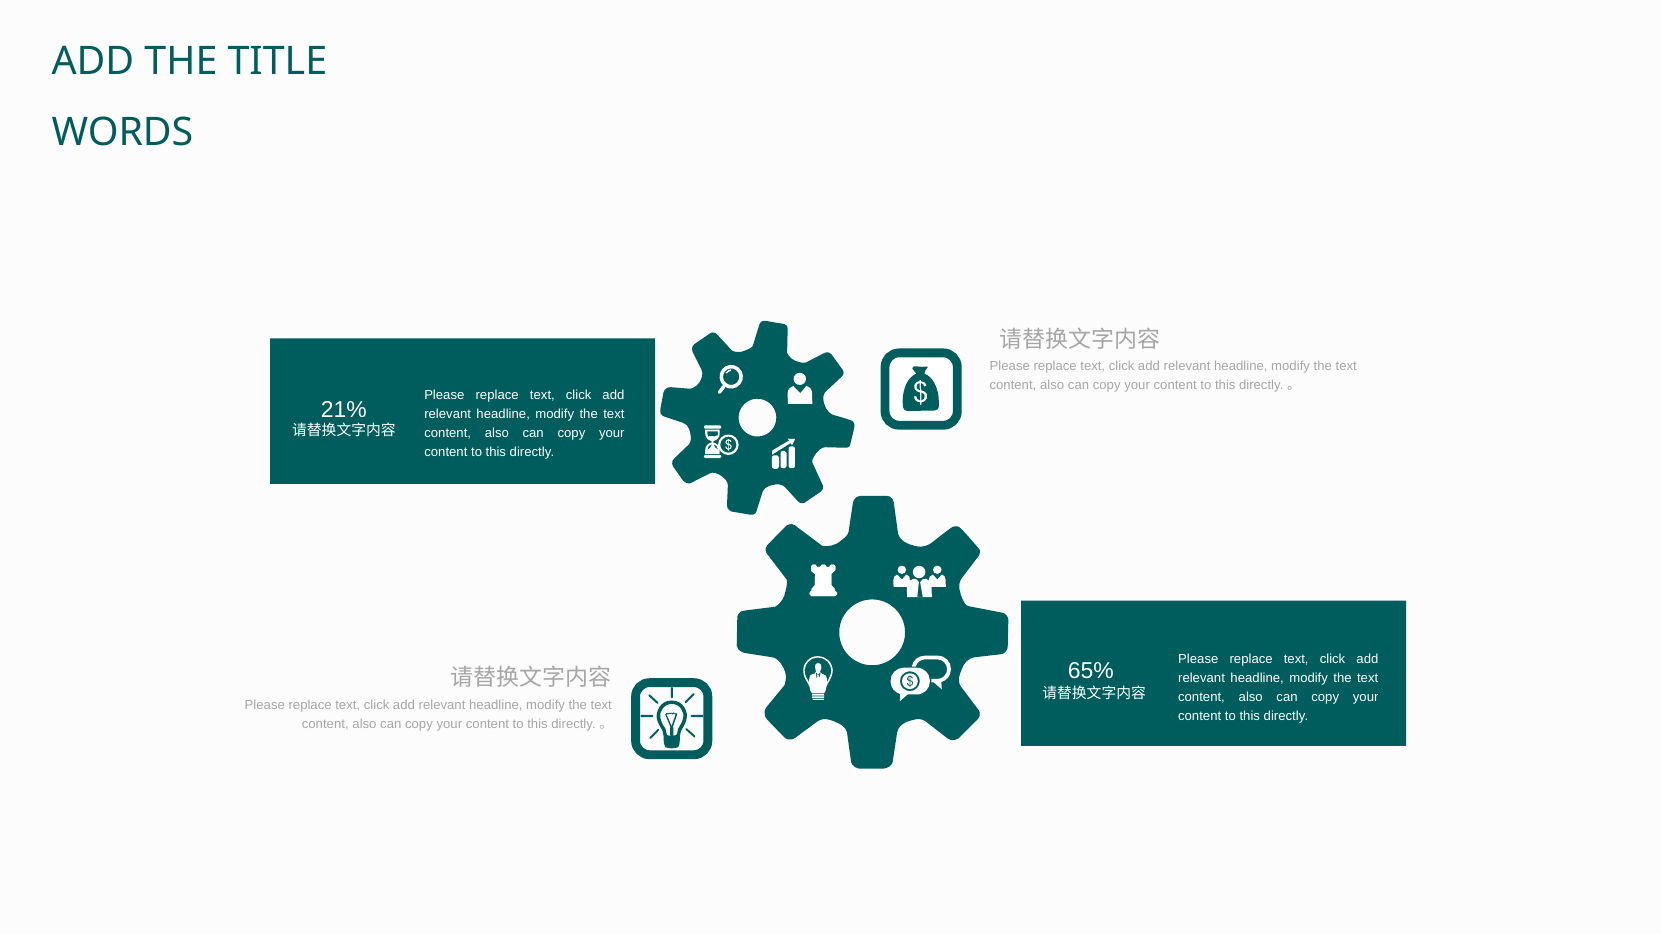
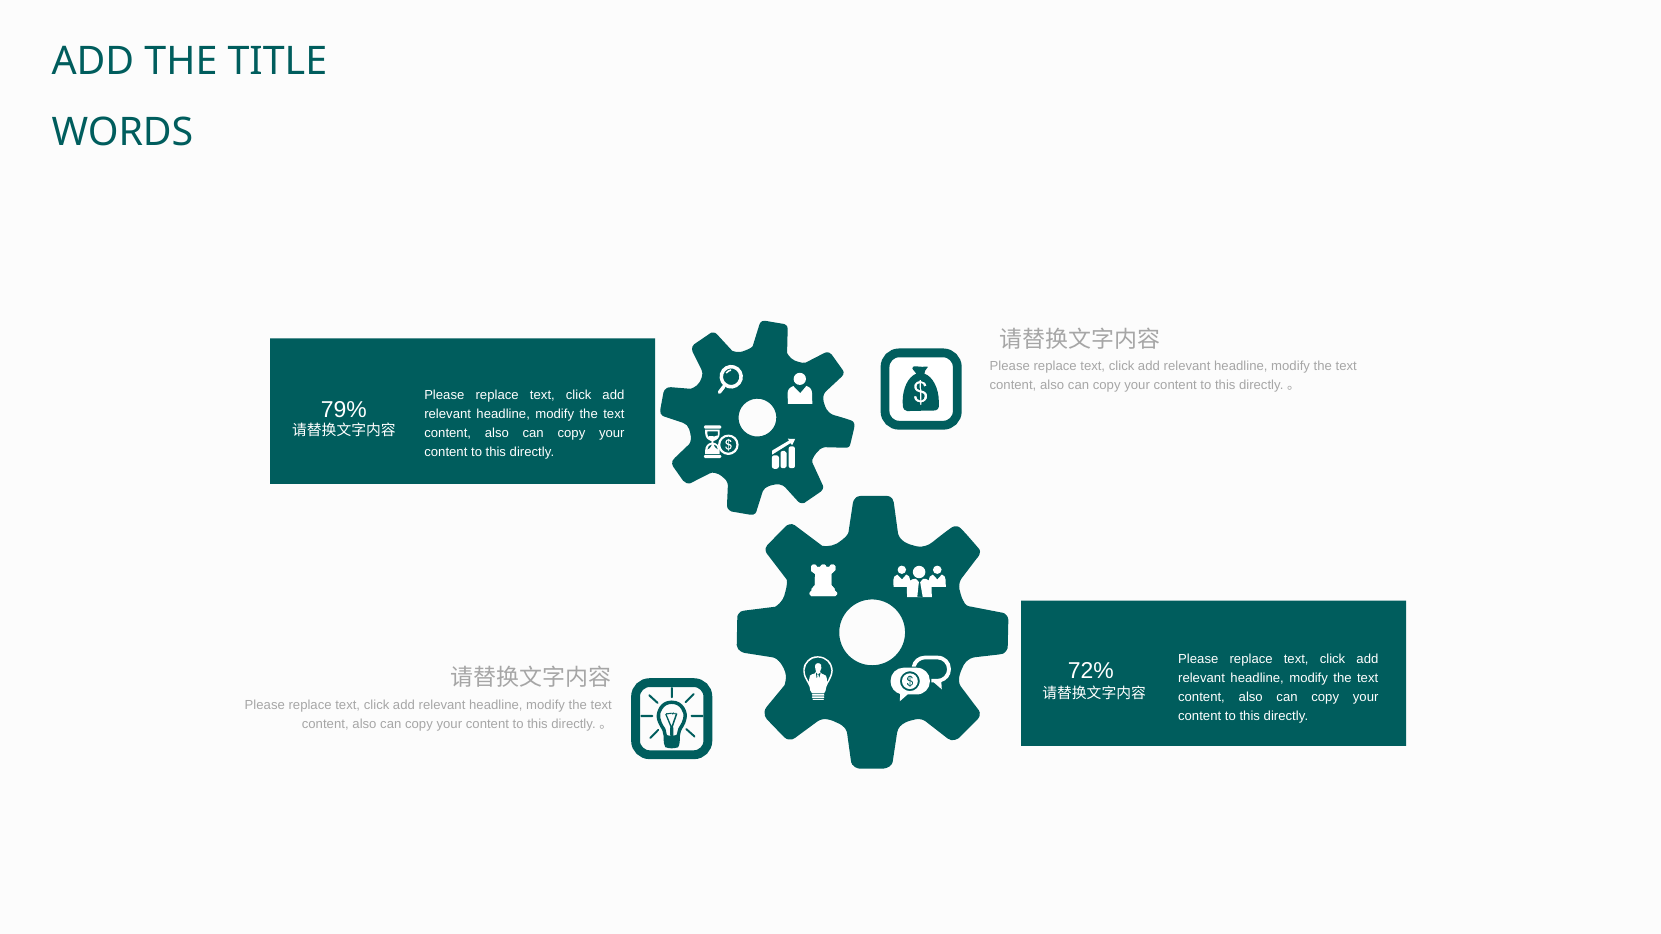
21%: 21% -> 79%
65%: 65% -> 72%
